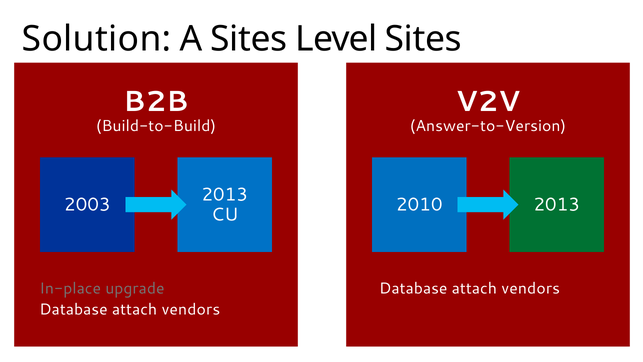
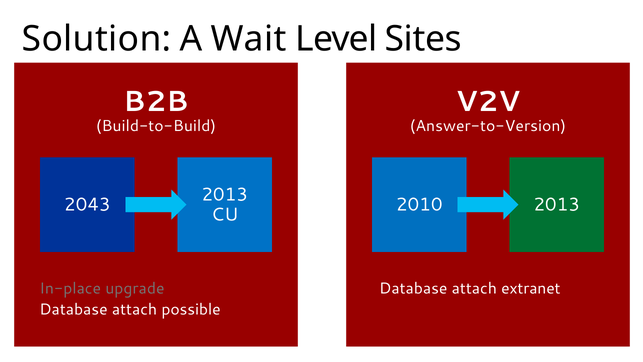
A Sites: Sites -> Wait
2003: 2003 -> 2043
vendors at (531, 288): vendors -> extranet
vendors at (191, 309): vendors -> possible
